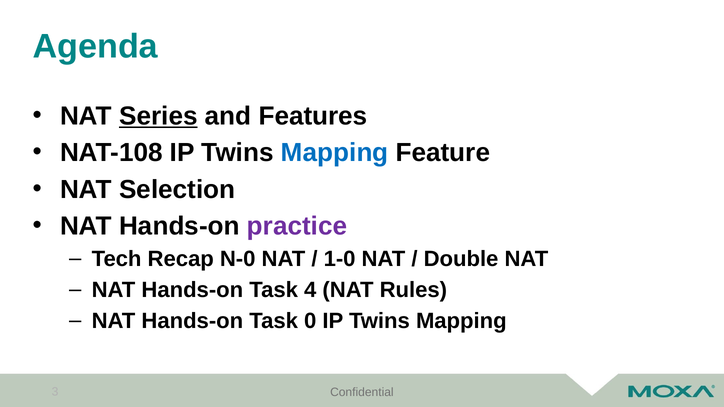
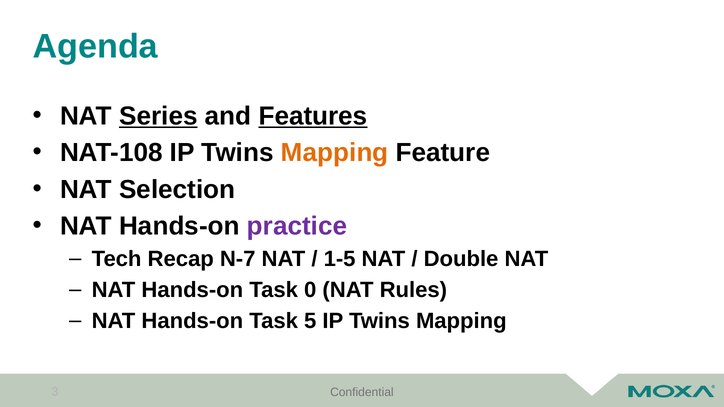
Features underline: none -> present
Mapping at (335, 153) colour: blue -> orange
N-0: N-0 -> N-7
1-0: 1-0 -> 1-5
4: 4 -> 0
0: 0 -> 5
